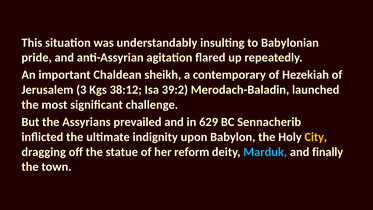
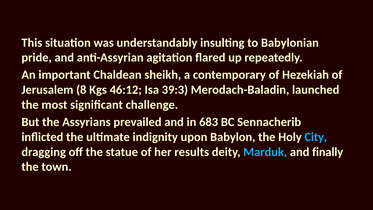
3: 3 -> 8
38:12: 38:12 -> 46:12
39:2: 39:2 -> 39:3
629: 629 -> 683
City colour: yellow -> light blue
reform: reform -> results
